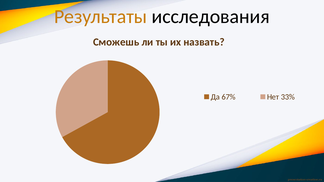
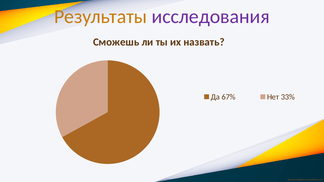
исследования colour: black -> purple
